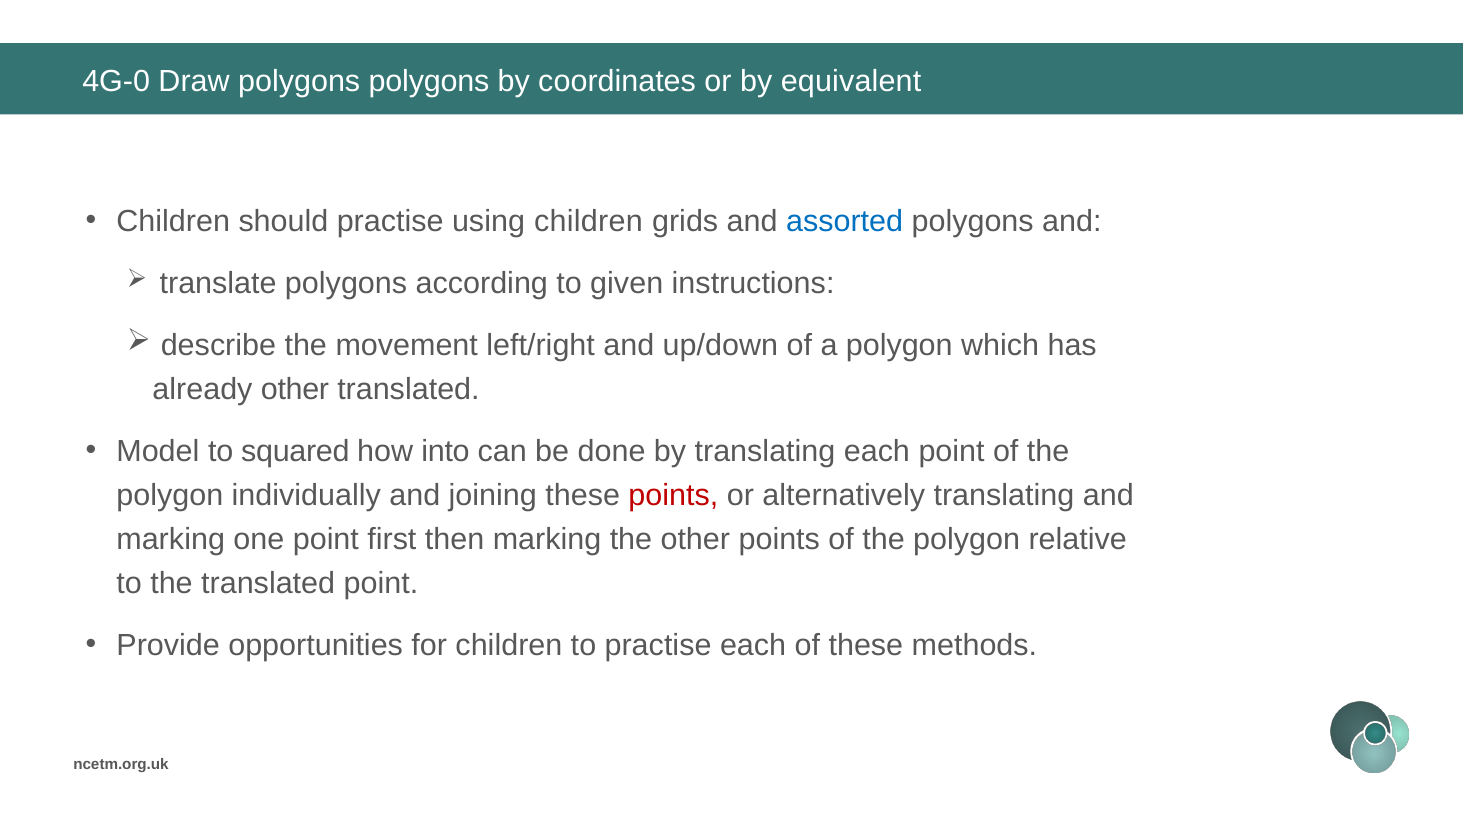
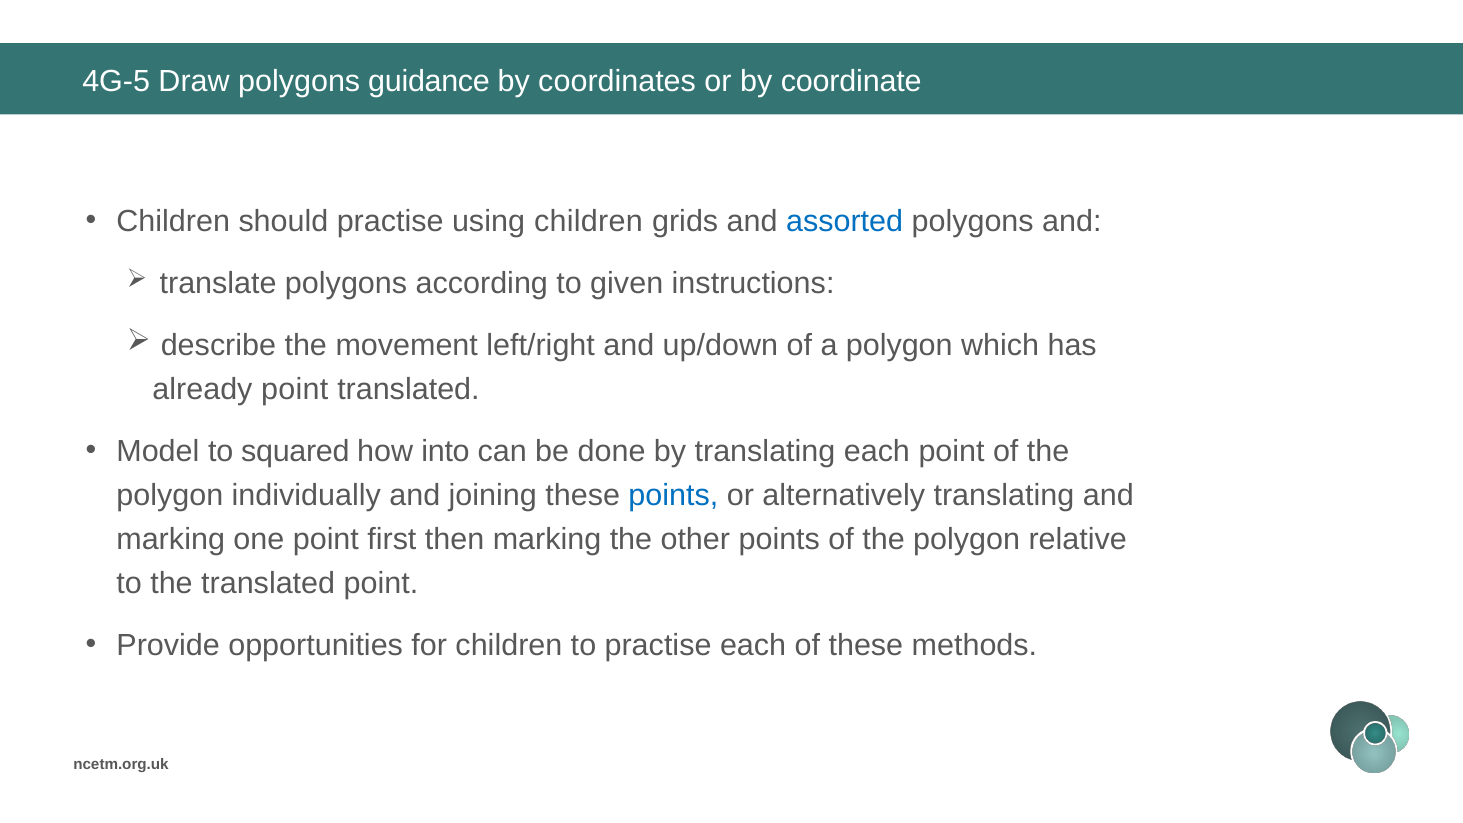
4G-0: 4G-0 -> 4G-5
polygons polygons: polygons -> guidance
equivalent: equivalent -> coordinate
already other: other -> point
points at (673, 495) colour: red -> blue
